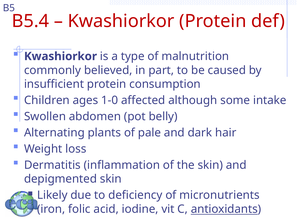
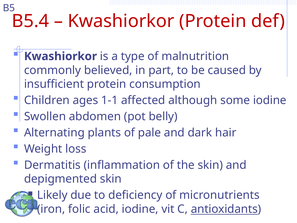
1-0: 1-0 -> 1-1
some intake: intake -> iodine
